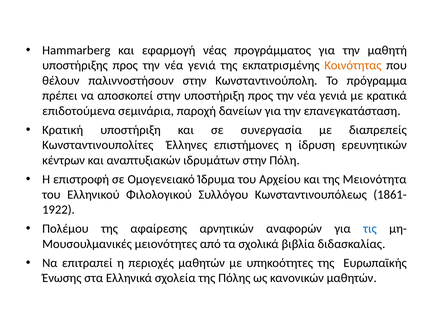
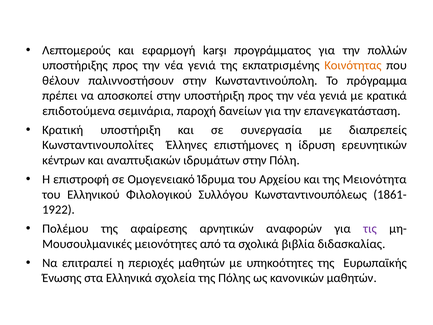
Hammarberg: Hammarberg -> Λεπτομερούς
νέας: νέας -> karşı
μαθητή: μαθητή -> πολλών
τις colour: blue -> purple
